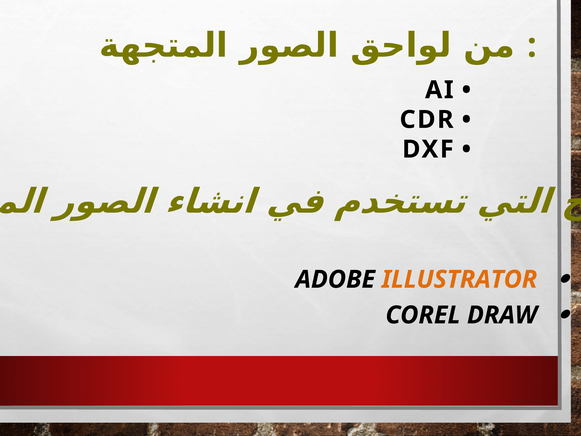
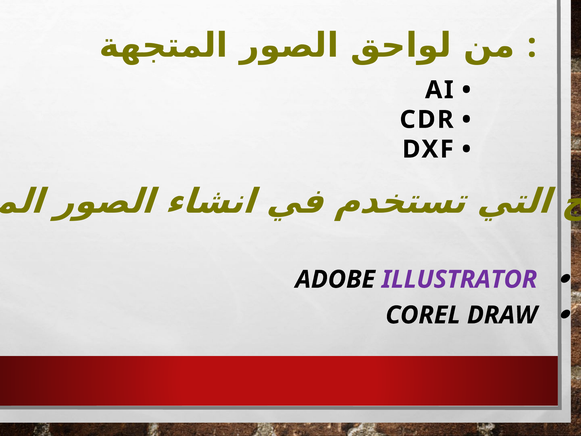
ILLUSTRATOR colour: orange -> purple
